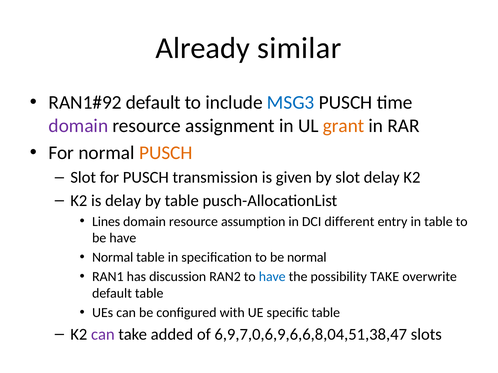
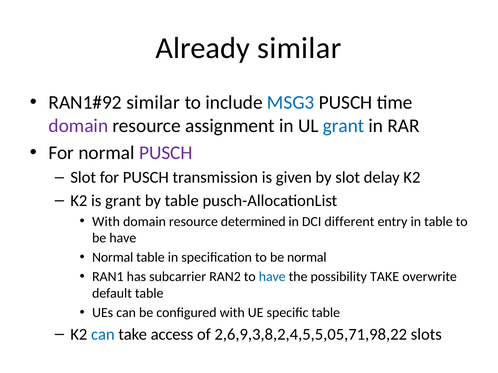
default at (153, 103): default -> similar
grant at (344, 126) colour: orange -> blue
PUSCH at (166, 153) colour: orange -> purple
is delay: delay -> grant
Lines at (106, 222): Lines -> With
assumption: assumption -> determined
discussion: discussion -> subcarrier
can at (103, 335) colour: purple -> blue
added: added -> access
6,9,7,0,6,9,6,6,8,04,51,38,47: 6,9,7,0,6,9,6,6,8,04,51,38,47 -> 2,6,9,3,8,2,4,5,5,05,71,98,22
